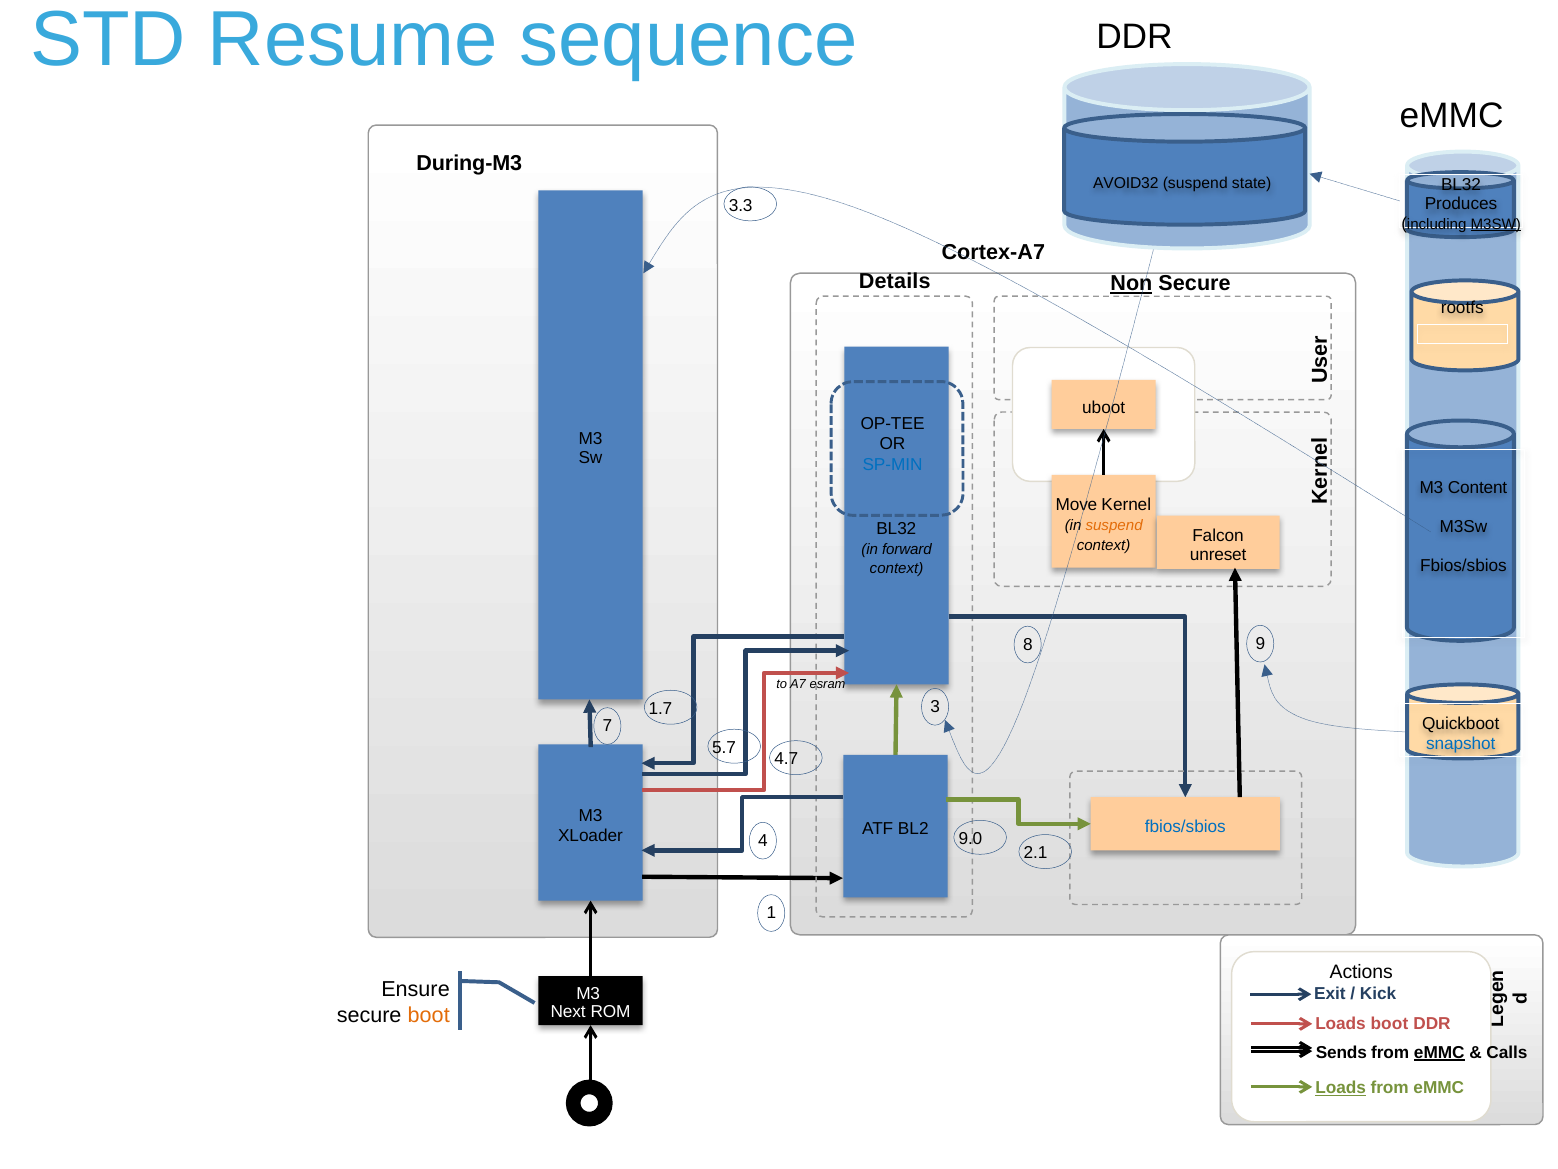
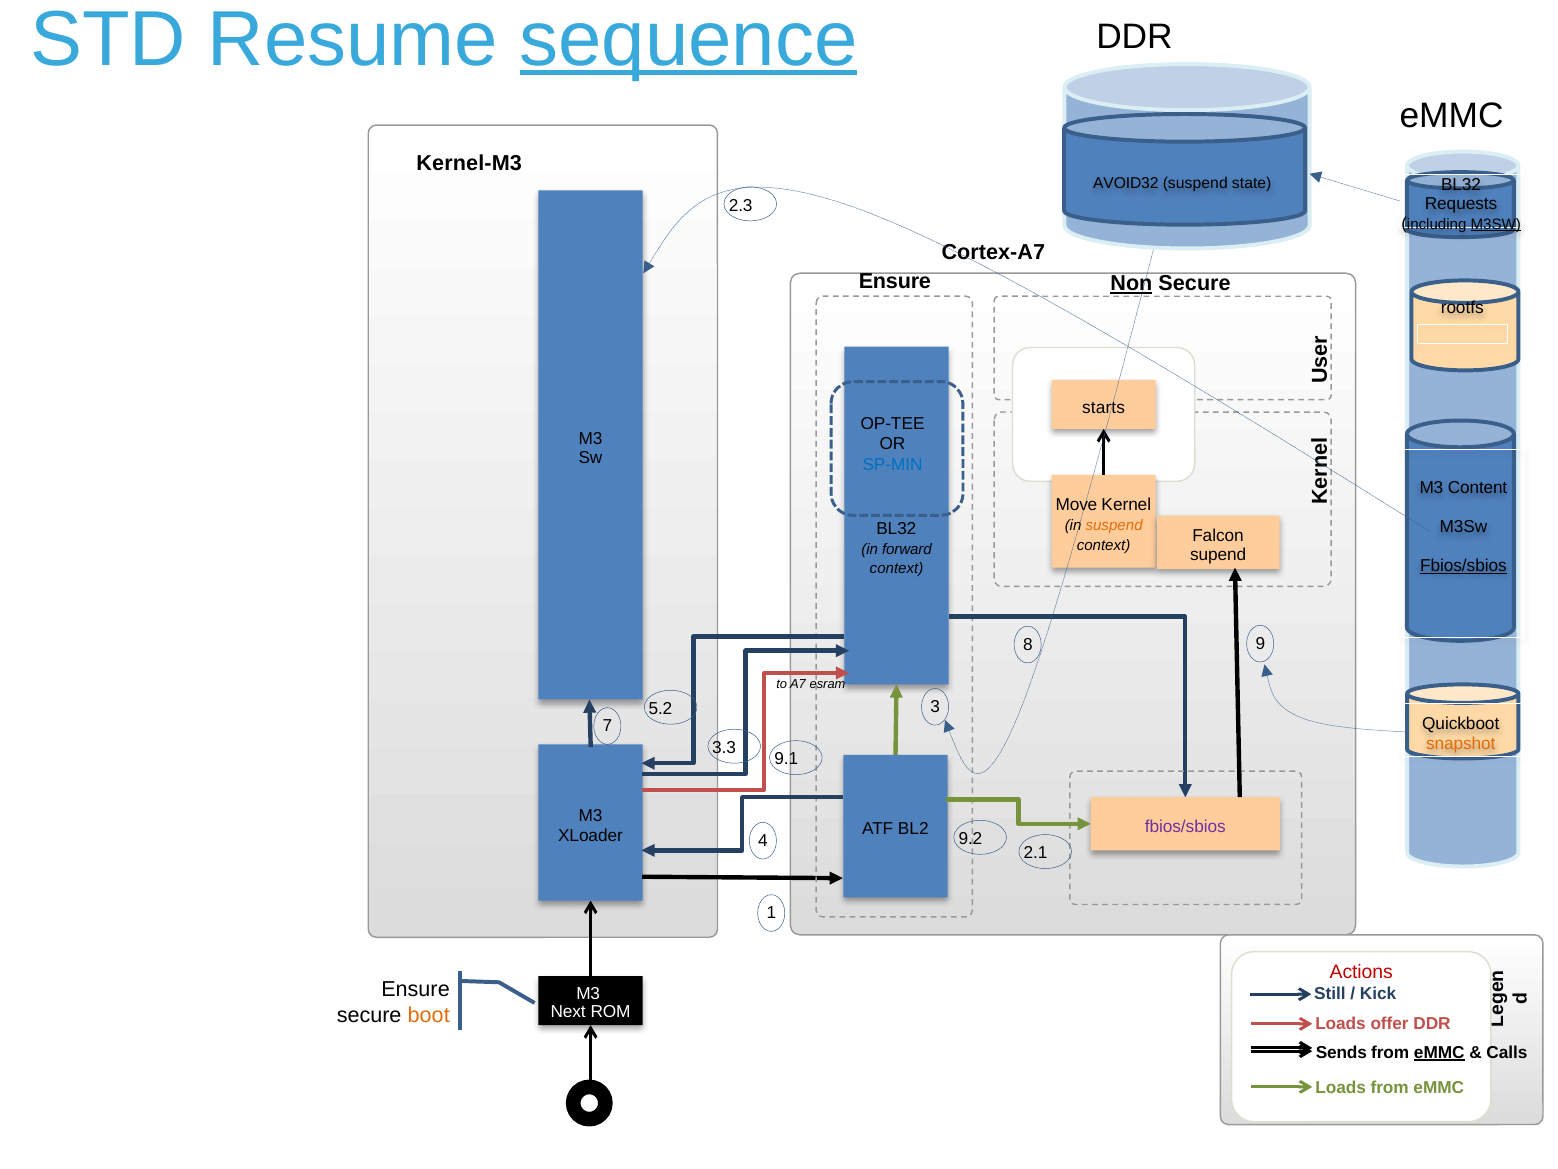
sequence underline: none -> present
During-M3: During-M3 -> Kernel-M3
Produces: Produces -> Requests
3.3: 3.3 -> 2.3
Details at (895, 281): Details -> Ensure
uboot: uboot -> starts
unreset: unreset -> supend
Fbios/sbios at (1463, 566) underline: none -> present
1.7: 1.7 -> 5.2
snapshot colour: blue -> orange
5.7: 5.7 -> 3.3
4.7: 4.7 -> 9.1
fbios/sbios at (1185, 827) colour: blue -> purple
9.0: 9.0 -> 9.2
Actions colour: black -> red
Exit: Exit -> Still
Loads boot: boot -> offer
Loads at (1341, 1088) underline: present -> none
